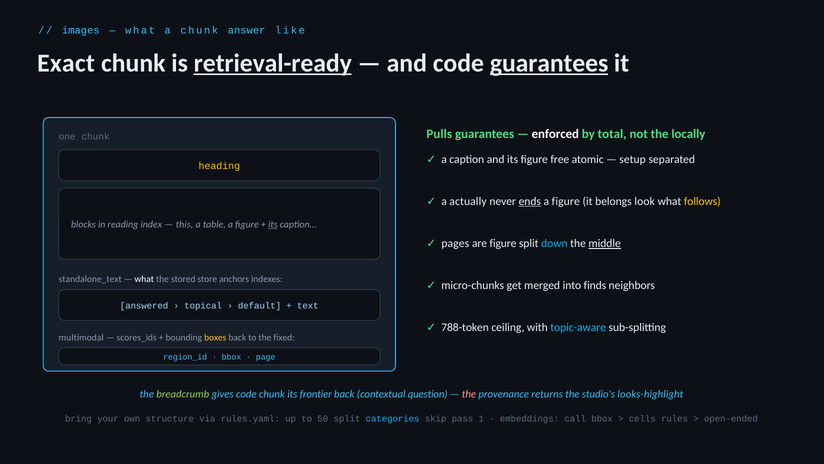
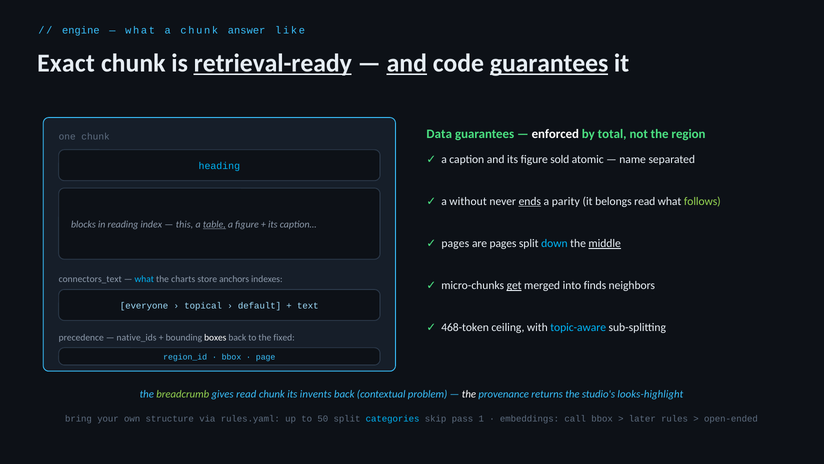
images: images -> engine
and at (407, 63) underline: none -> present
Pulls: Pulls -> Data
locally: locally -> region
free: free -> sold
setup: setup -> name
heading colour: yellow -> light blue
actually: actually -> without
figure at (566, 201): figure -> parity
belongs look: look -> read
follows colour: yellow -> light green
table underline: none -> present
its at (273, 224) underline: present -> none
are figure: figure -> pages
standalone_text: standalone_text -> connectors_text
what at (144, 279) colour: white -> light blue
stored: stored -> charts
get underline: none -> present
answered: answered -> everyone
788-token: 788-token -> 468-token
multimodal: multimodal -> precedence
scores_ids: scores_ids -> native_ids
boxes colour: yellow -> white
gives code: code -> read
frontier: frontier -> invents
question: question -> problem
the at (469, 394) colour: pink -> white
cells: cells -> later
